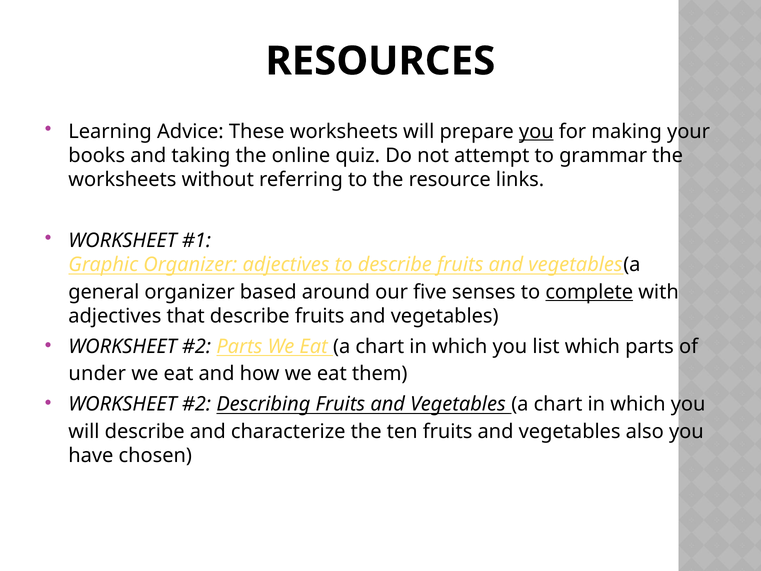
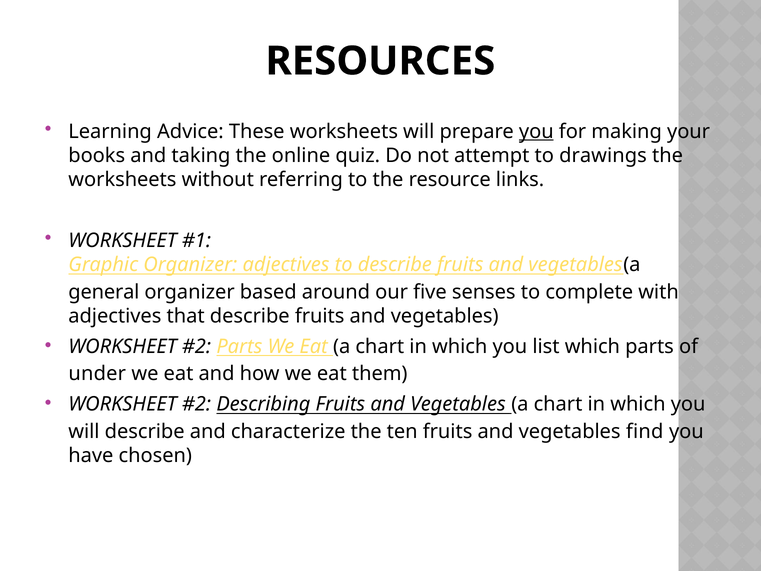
grammar: grammar -> drawings
complete underline: present -> none
also: also -> find
